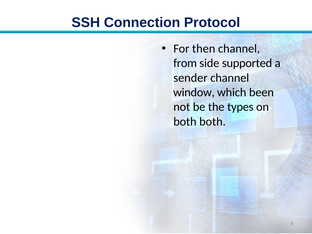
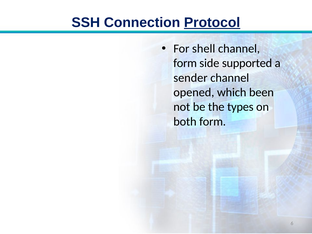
Protocol underline: none -> present
then: then -> shell
from at (185, 63): from -> form
window: window -> opened
both both: both -> form
